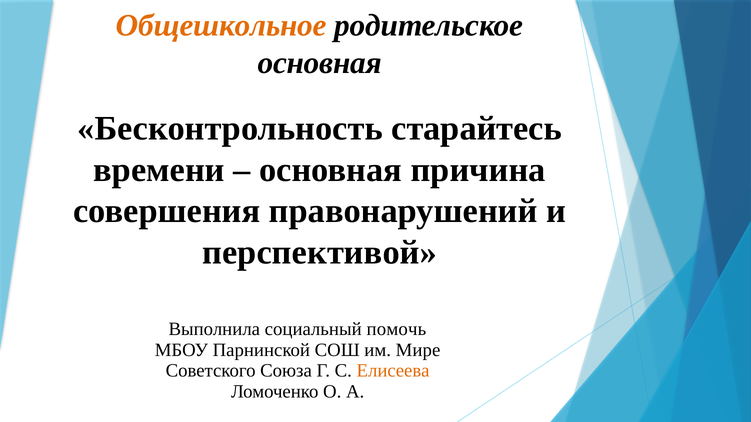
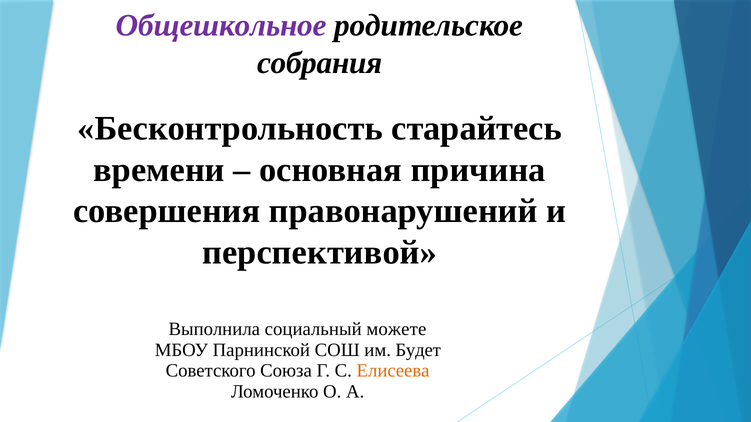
Общешкольное colour: orange -> purple
основная at (320, 63): основная -> собрания
помочь: помочь -> можете
Мире: Мире -> Будет
